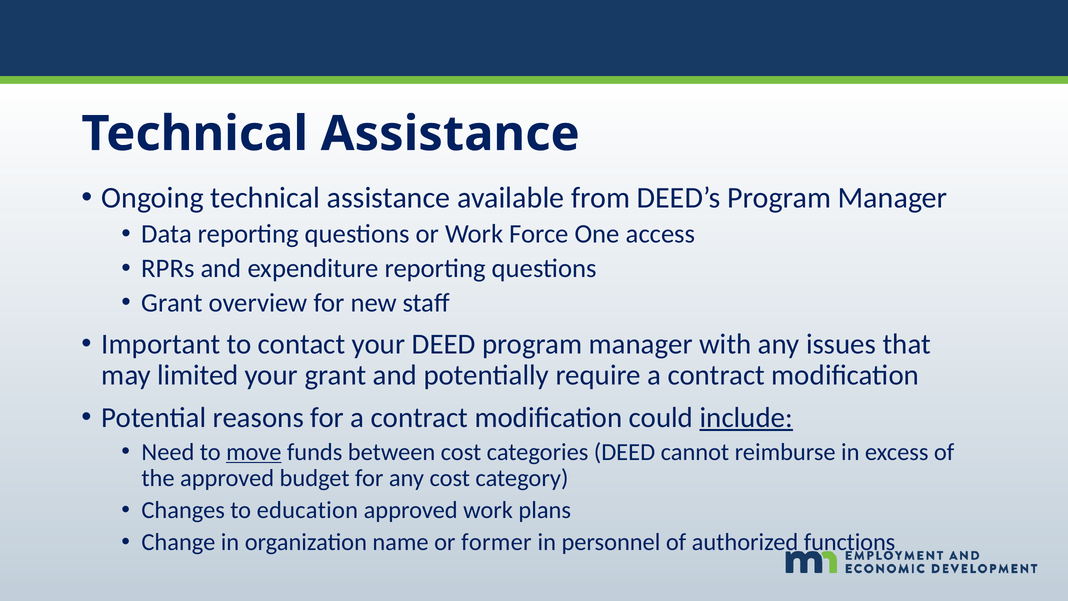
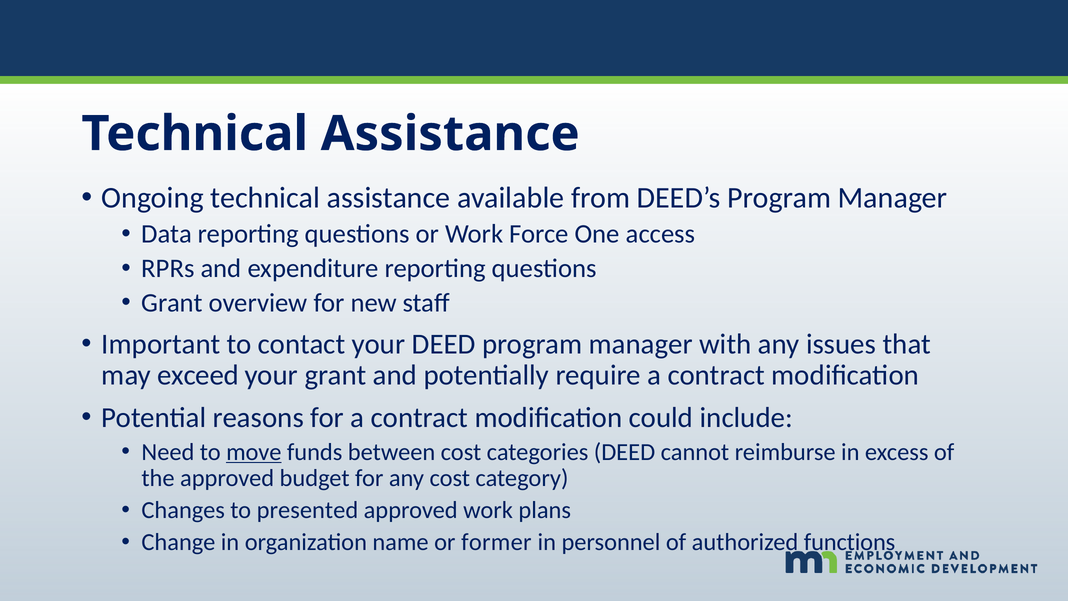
limited: limited -> exceed
include underline: present -> none
education: education -> presented
